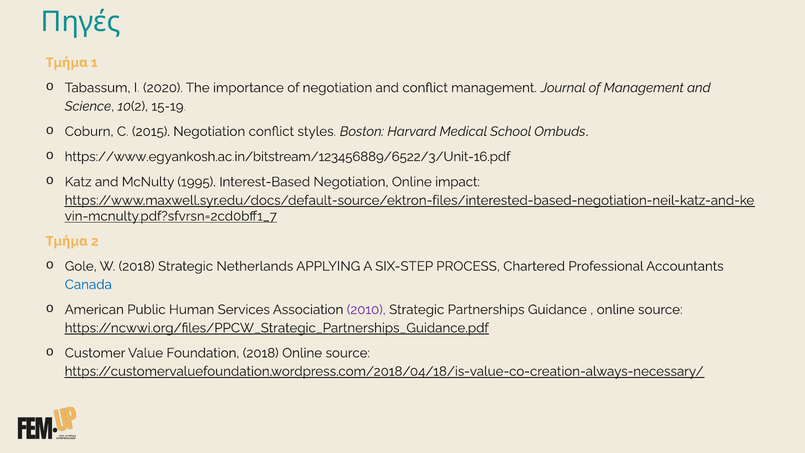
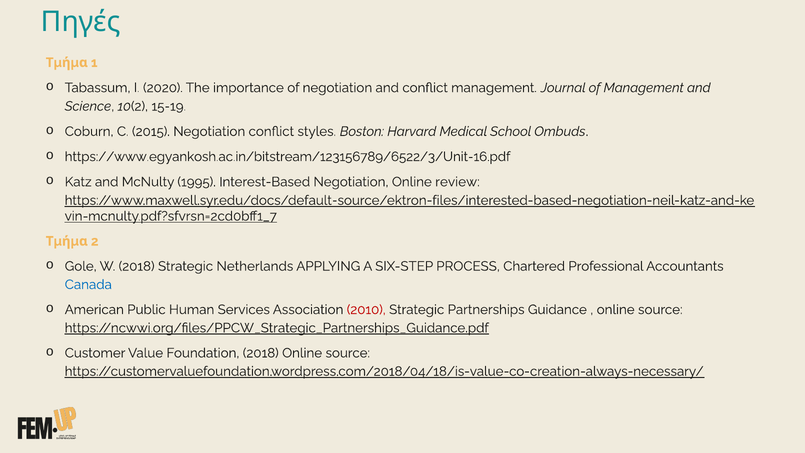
https://www.egyankosh.ac.in/bitstream/123456889/6522/3/Unit-16.pdf: https://www.egyankosh.ac.in/bitstream/123456889/6522/3/Unit-16.pdf -> https://www.egyankosh.ac.in/bitstream/123156789/6522/3/Unit-16.pdf
impact: impact -> review
2010 colour: purple -> red
